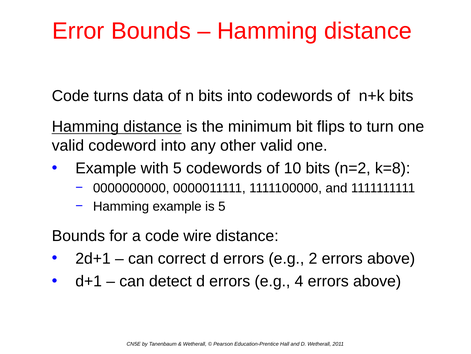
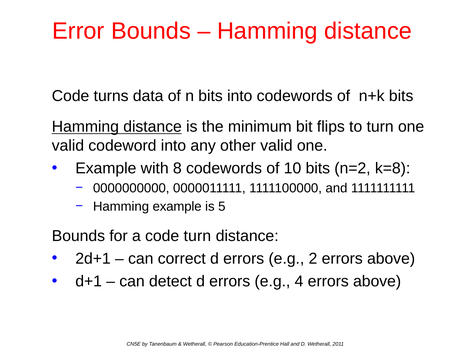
with 5: 5 -> 8
code wire: wire -> turn
